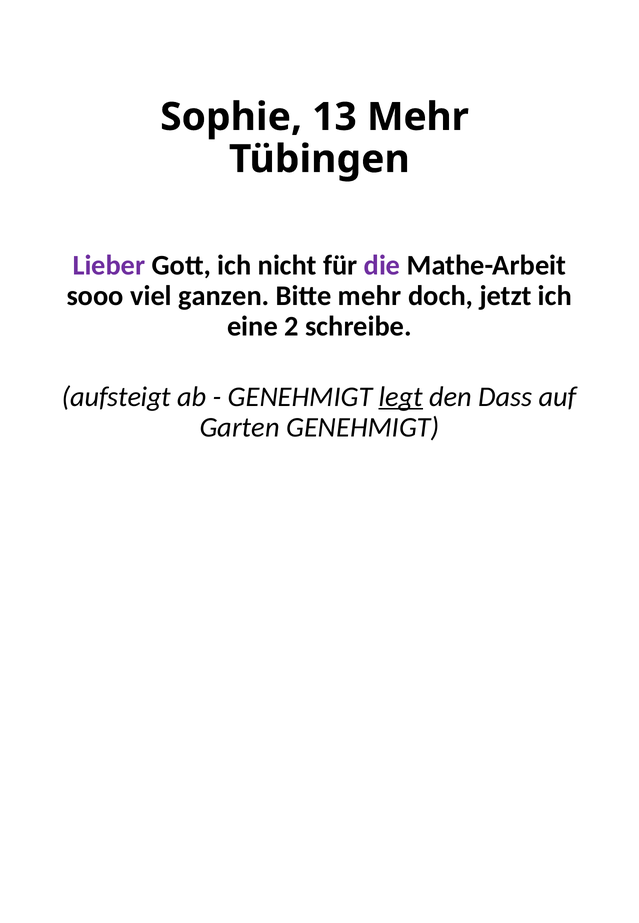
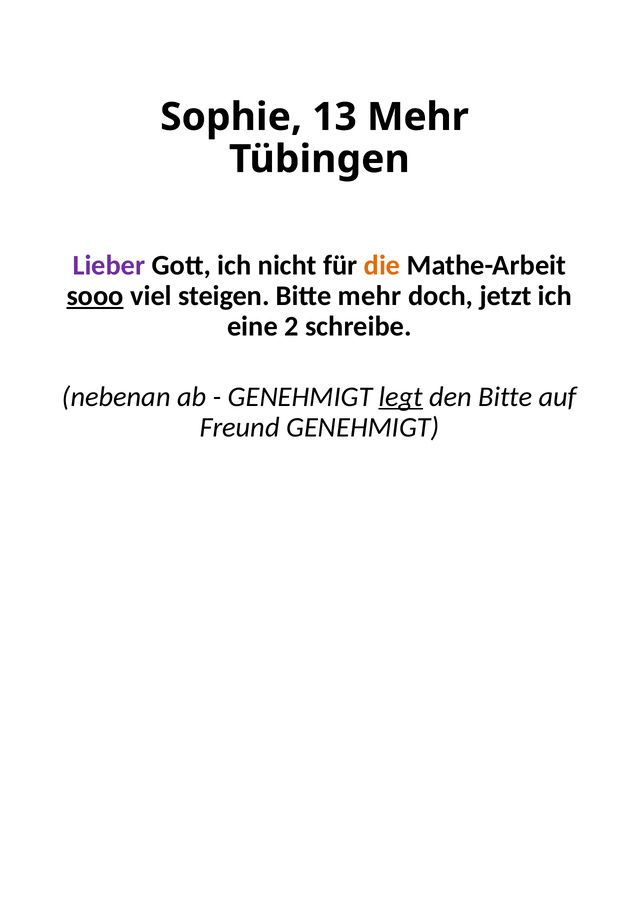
die colour: purple -> orange
sooo underline: none -> present
ganzen: ganzen -> steigen
aufsteigt: aufsteigt -> nebenan
den Dass: Dass -> Bitte
Garten: Garten -> Freund
